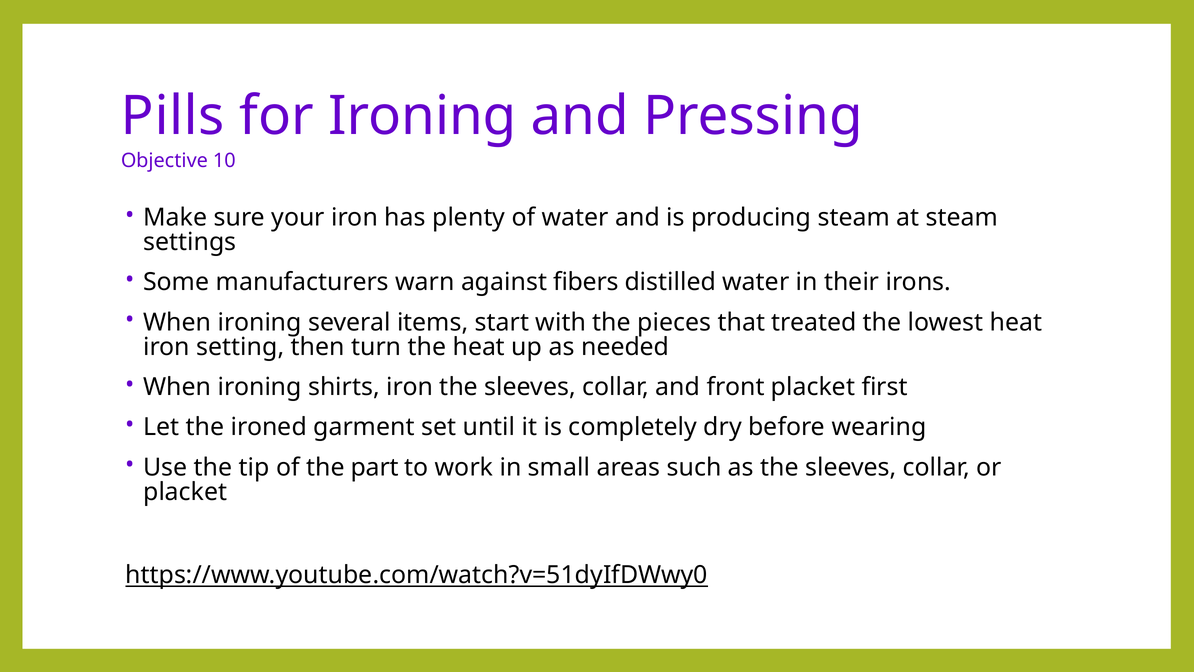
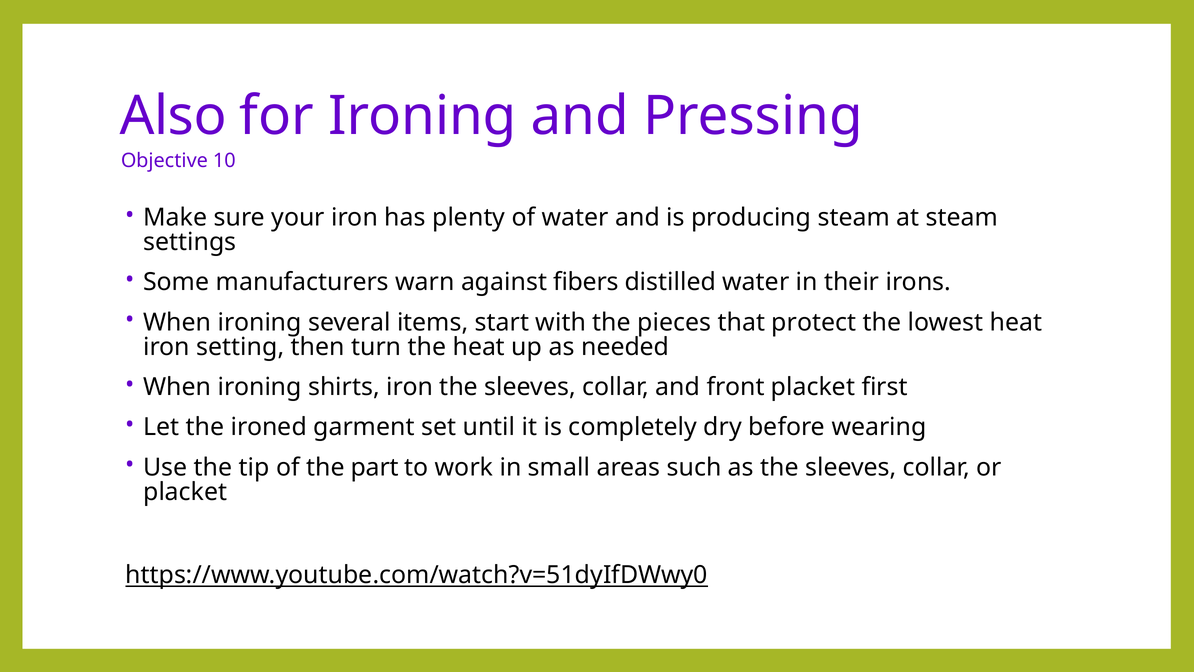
Pills: Pills -> Also
treated: treated -> protect
